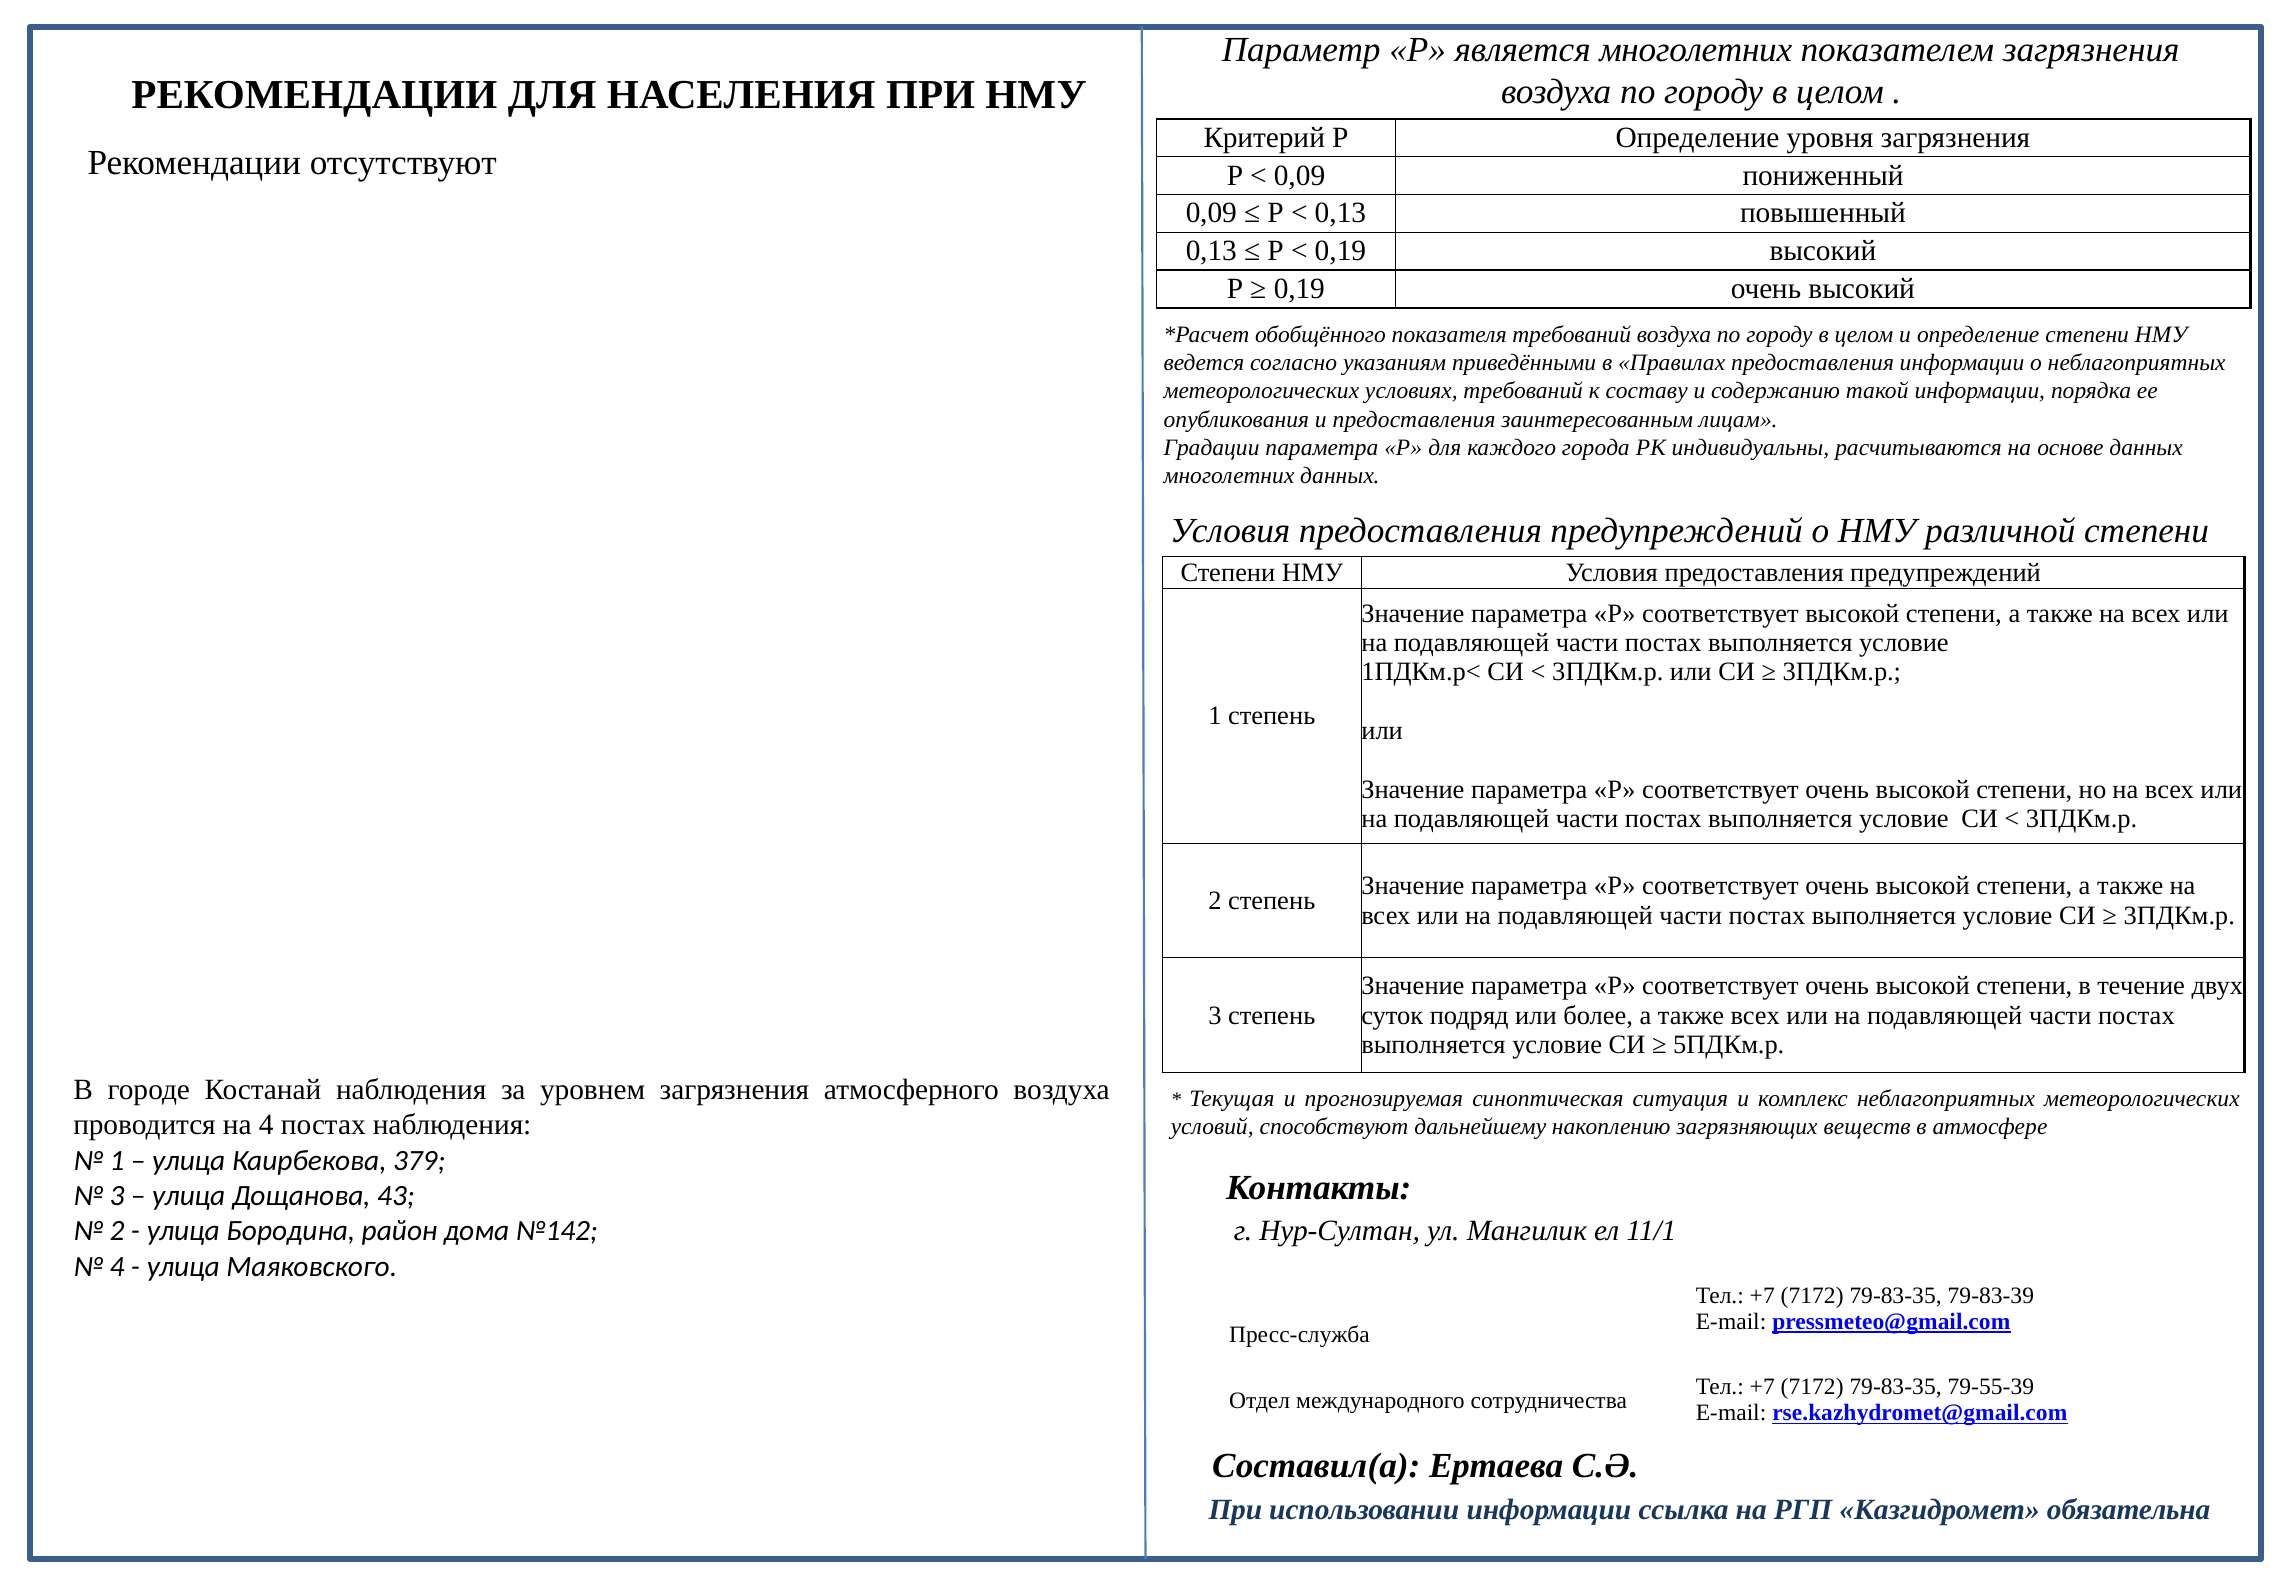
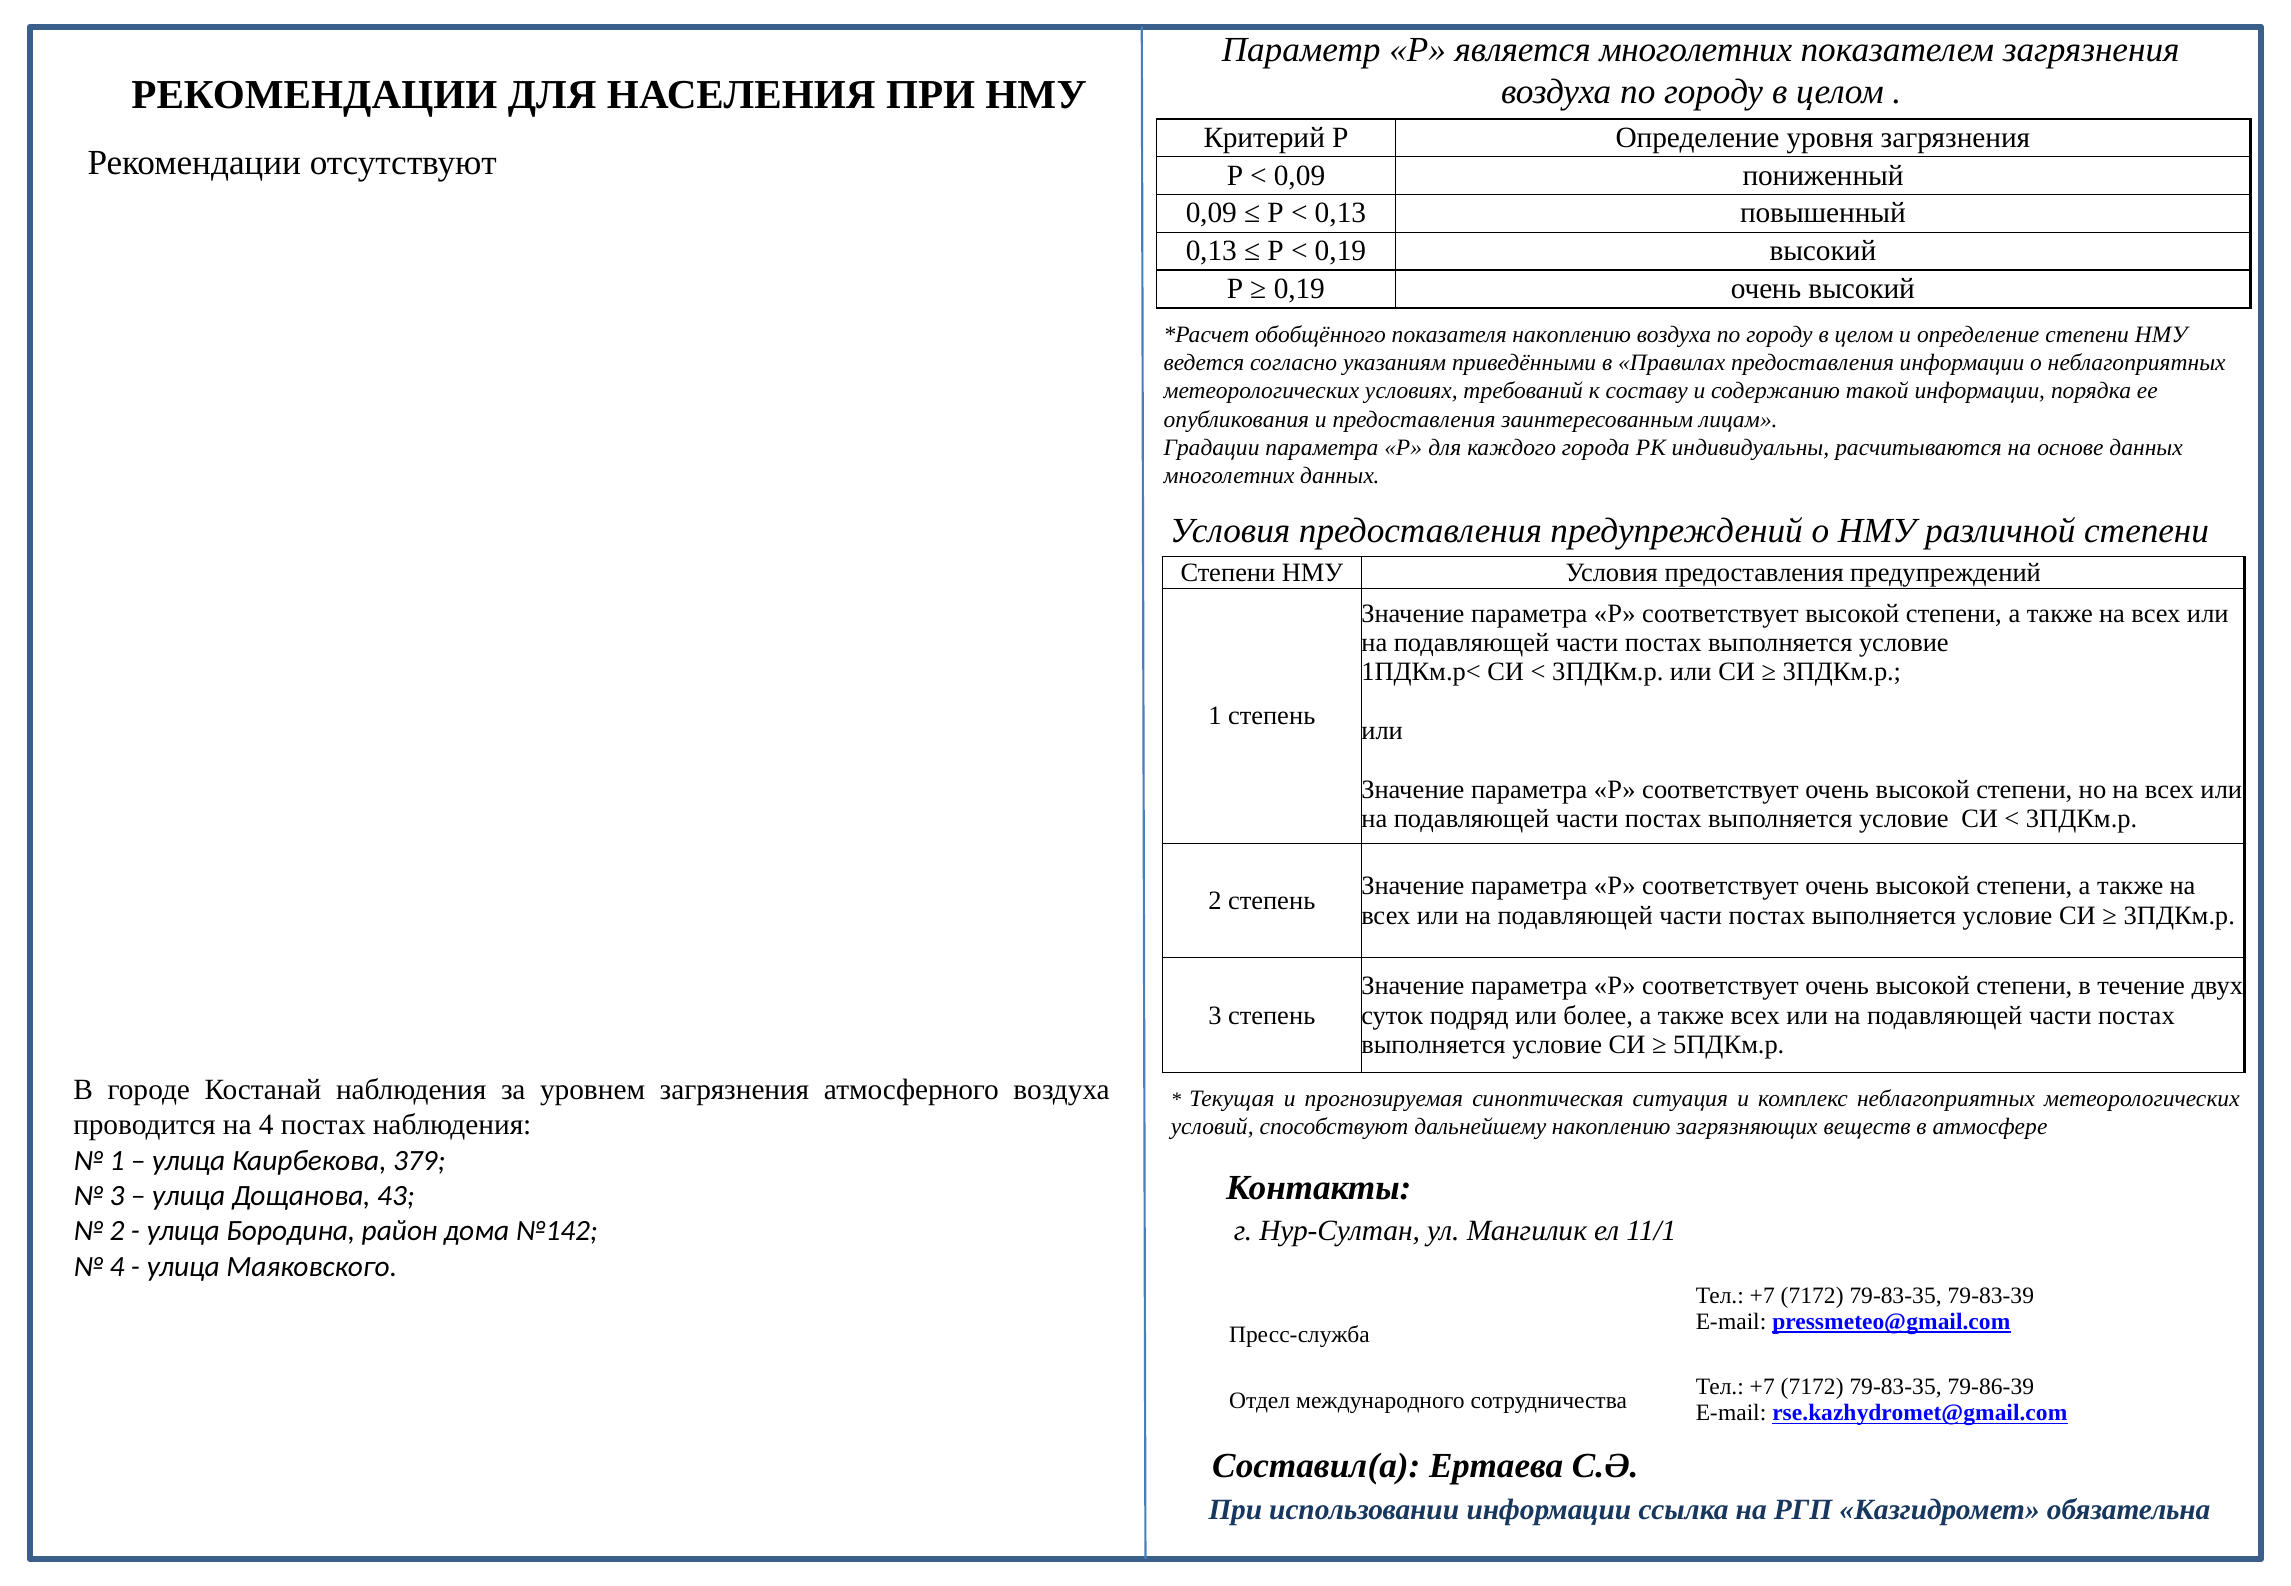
показателя требований: требований -> накоплению
79-55-39: 79-55-39 -> 79-86-39
